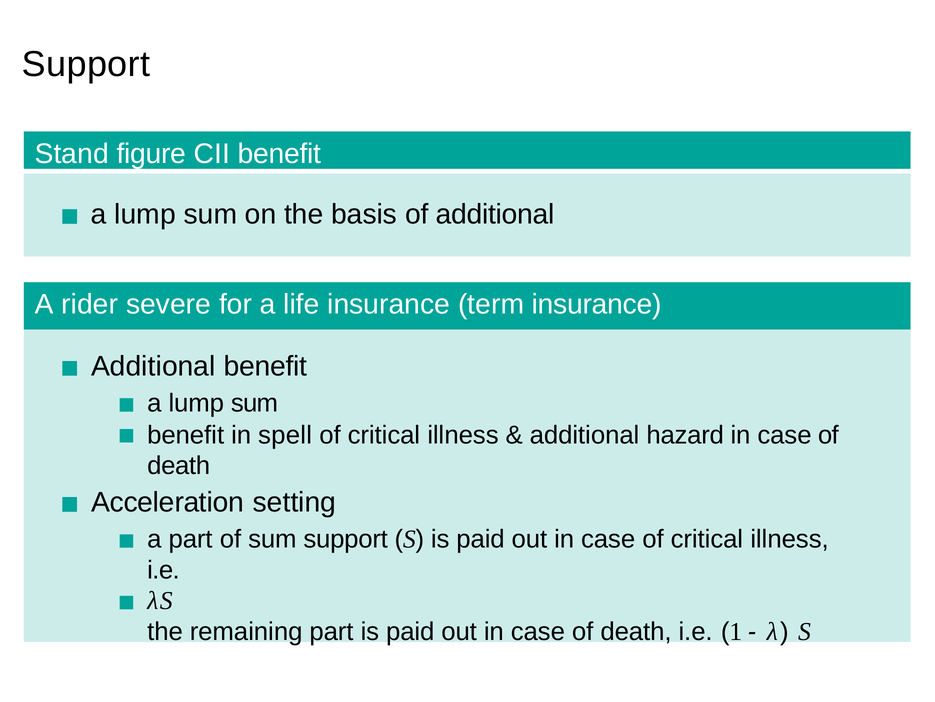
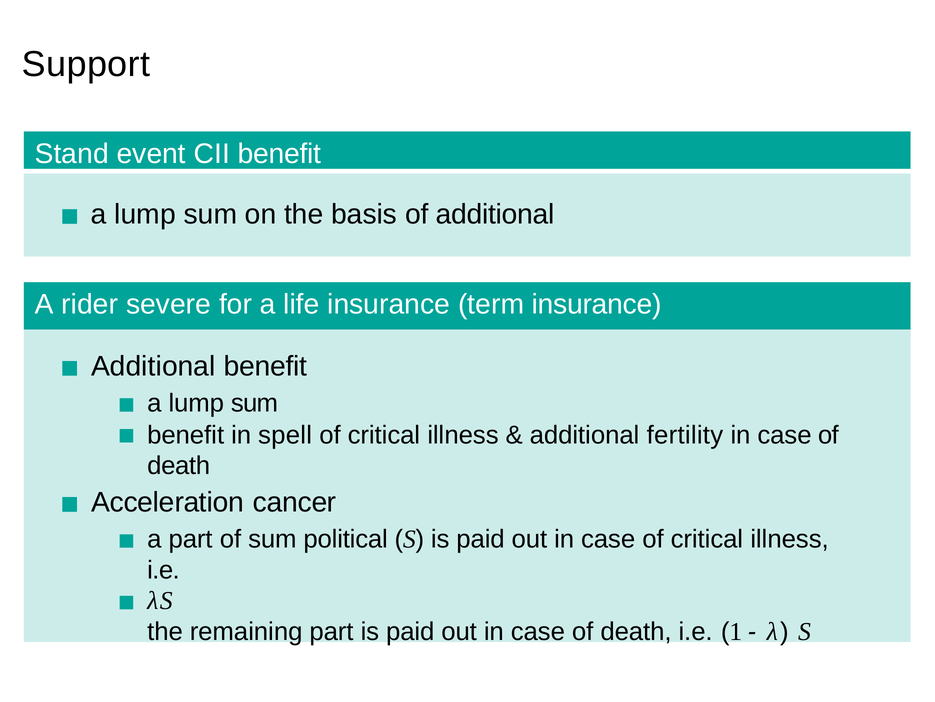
figure: figure -> event
hazard: hazard -> fertility
setting: setting -> cancer
sum support: support -> political
